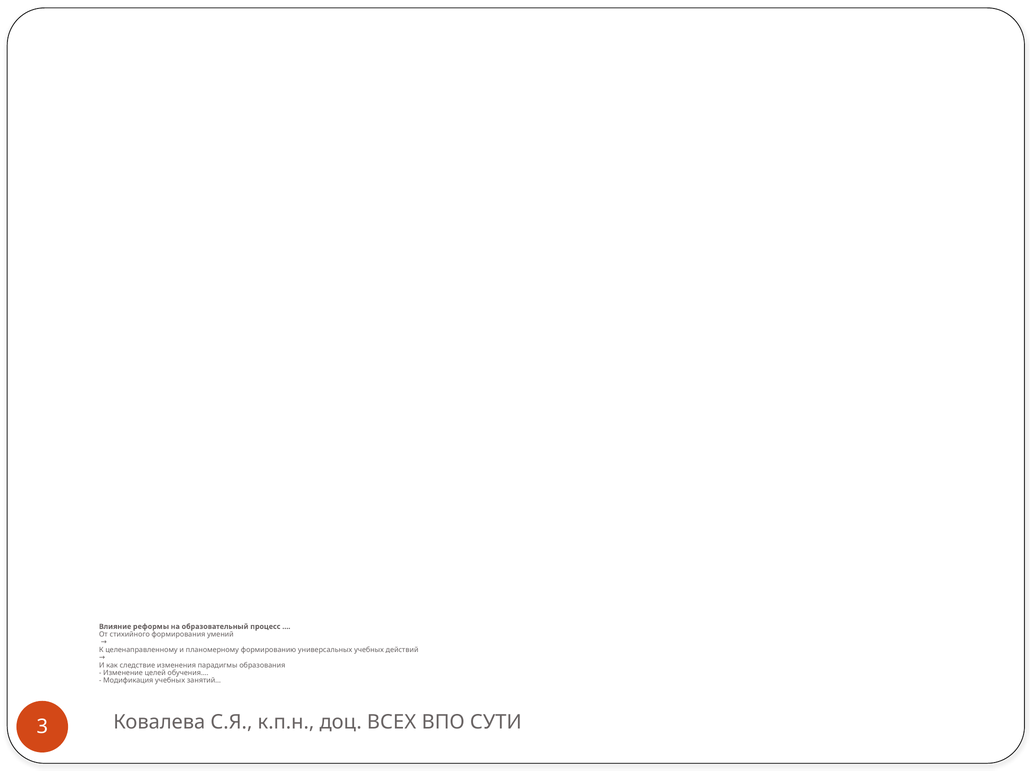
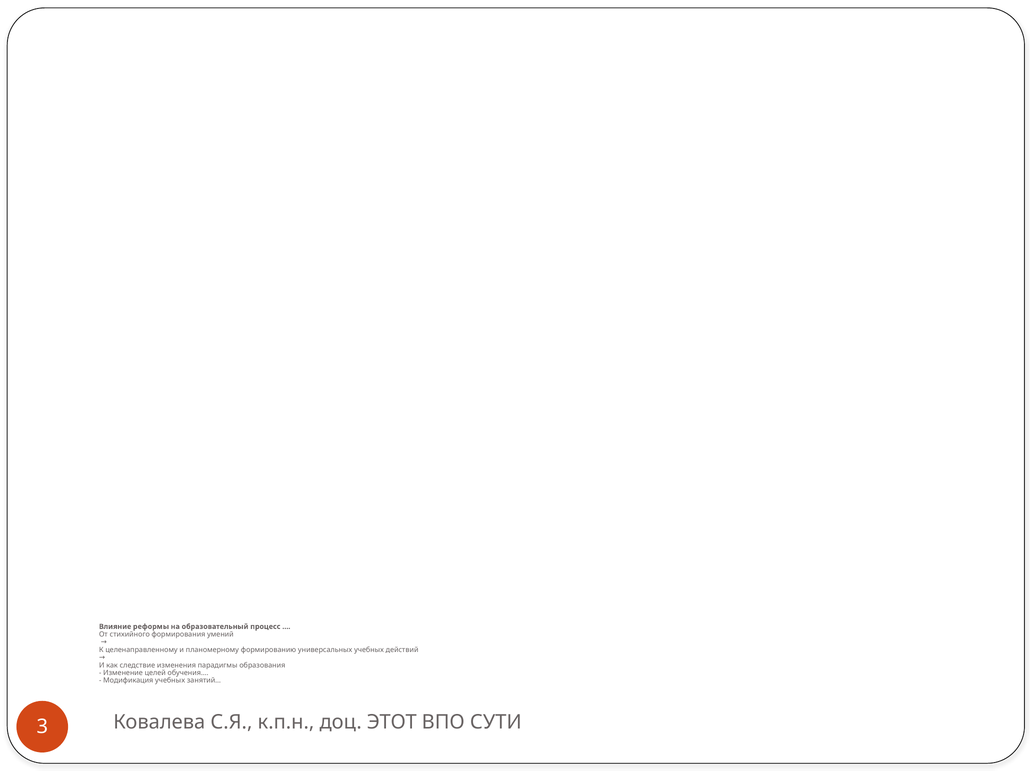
ВСЕХ: ВСЕХ -> ЭТОТ
